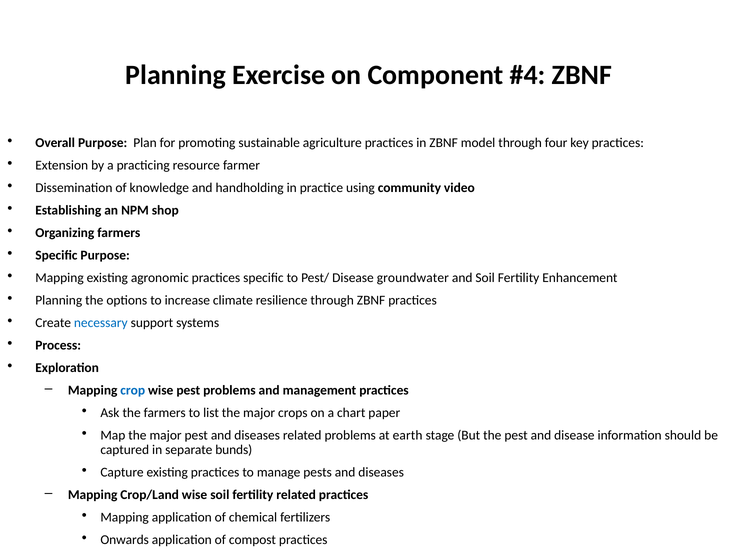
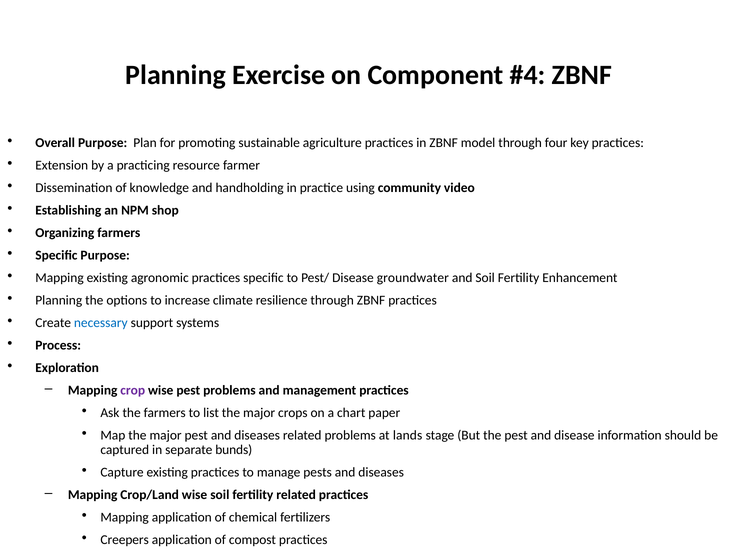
crop colour: blue -> purple
earth: earth -> lands
Onwards: Onwards -> Creepers
